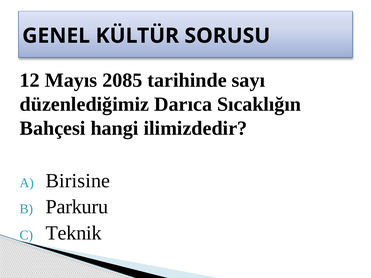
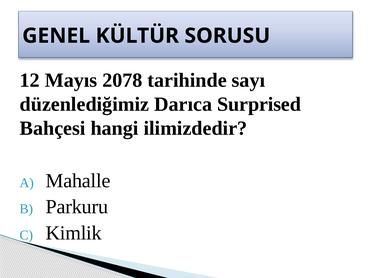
2085: 2085 -> 2078
Sıcaklığın: Sıcaklığın -> Surprised
Birisine: Birisine -> Mahalle
Teknik: Teknik -> Kimlik
